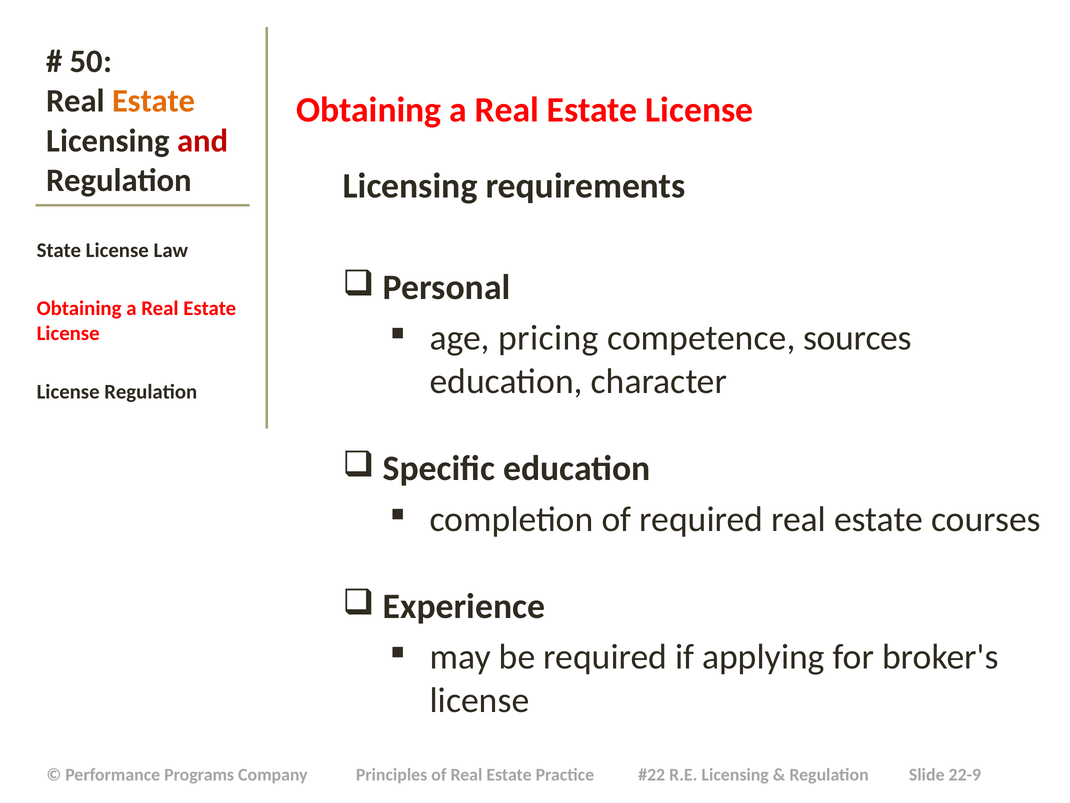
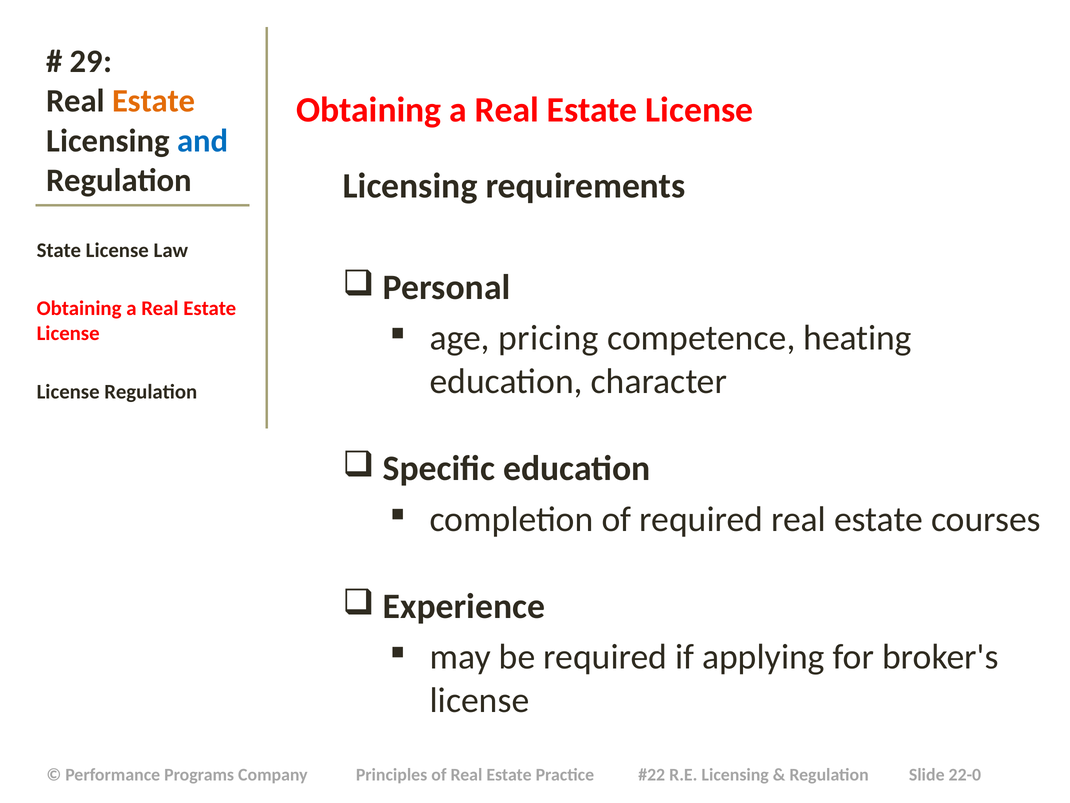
50: 50 -> 29
and colour: red -> blue
sources: sources -> heating
22-9: 22-9 -> 22-0
